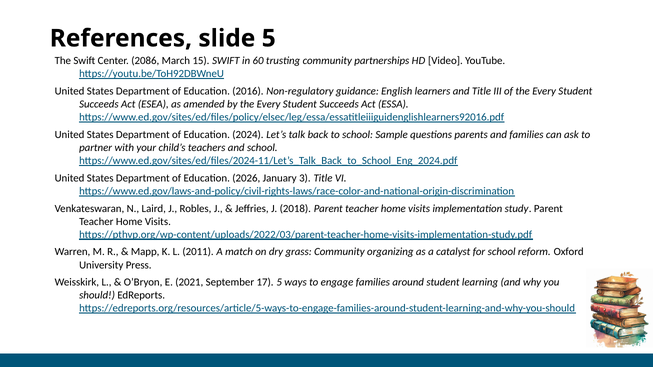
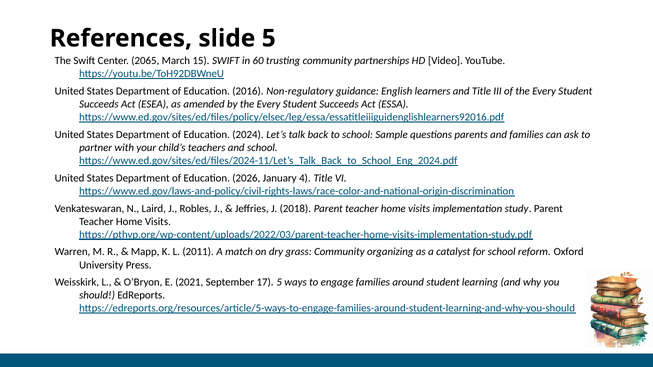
2086: 2086 -> 2065
3: 3 -> 4
